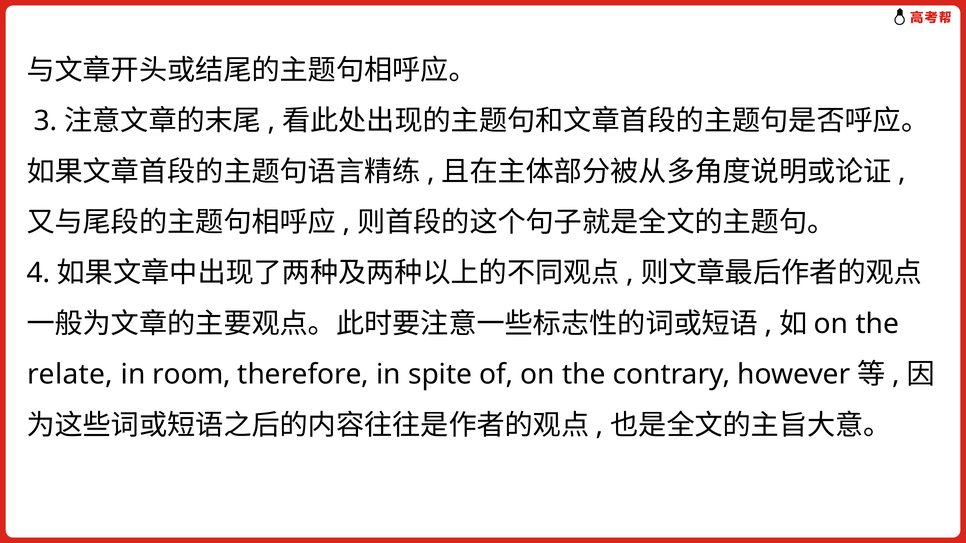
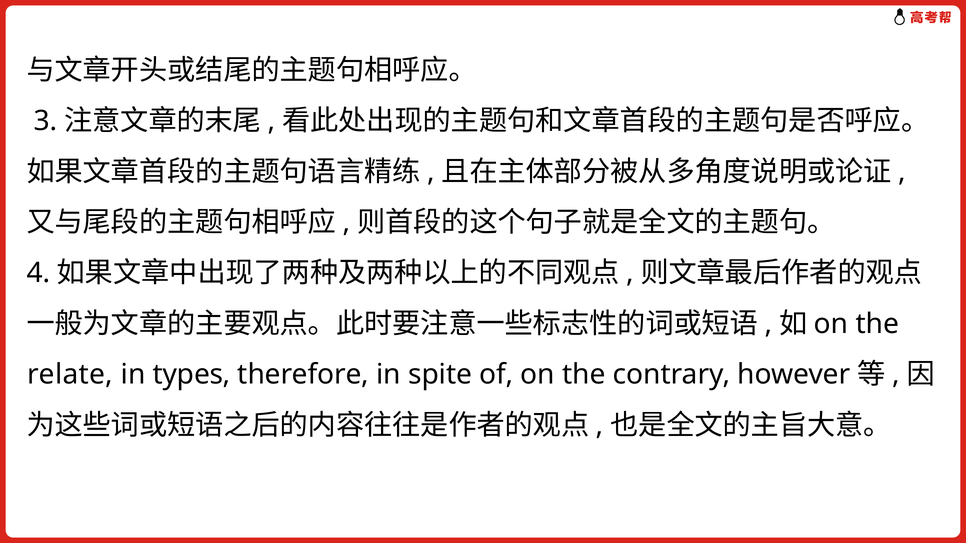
room: room -> types
